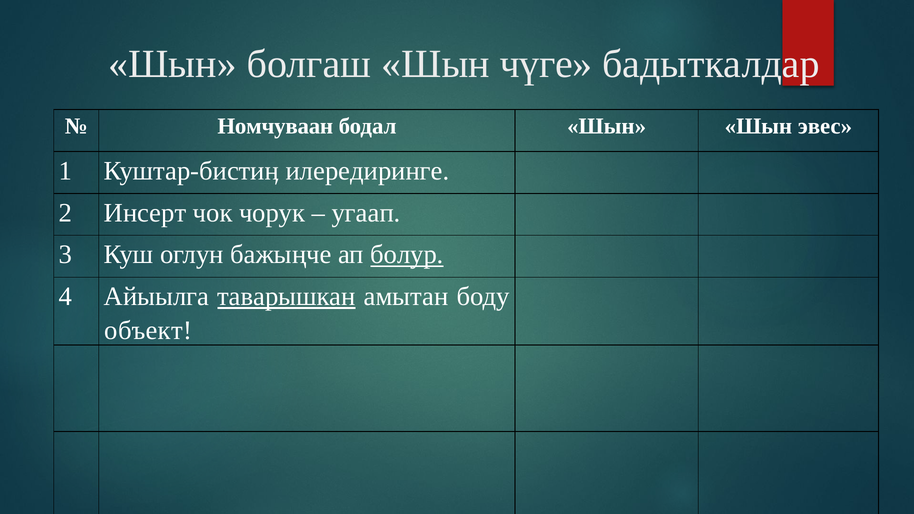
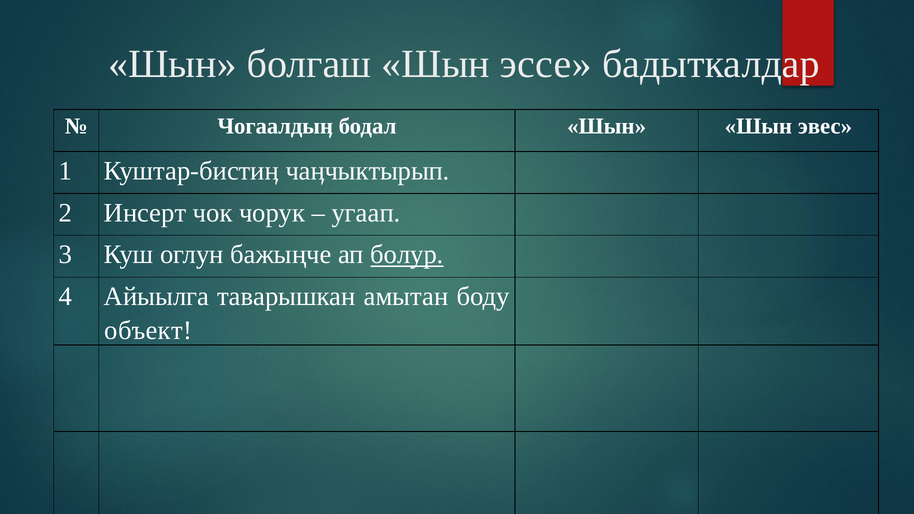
чүге: чүге -> эссе
Номчуваан: Номчуваан -> Чогаалдыӊ
илередиринге: илередиринге -> чаӊчыктырып
таварышкан underline: present -> none
